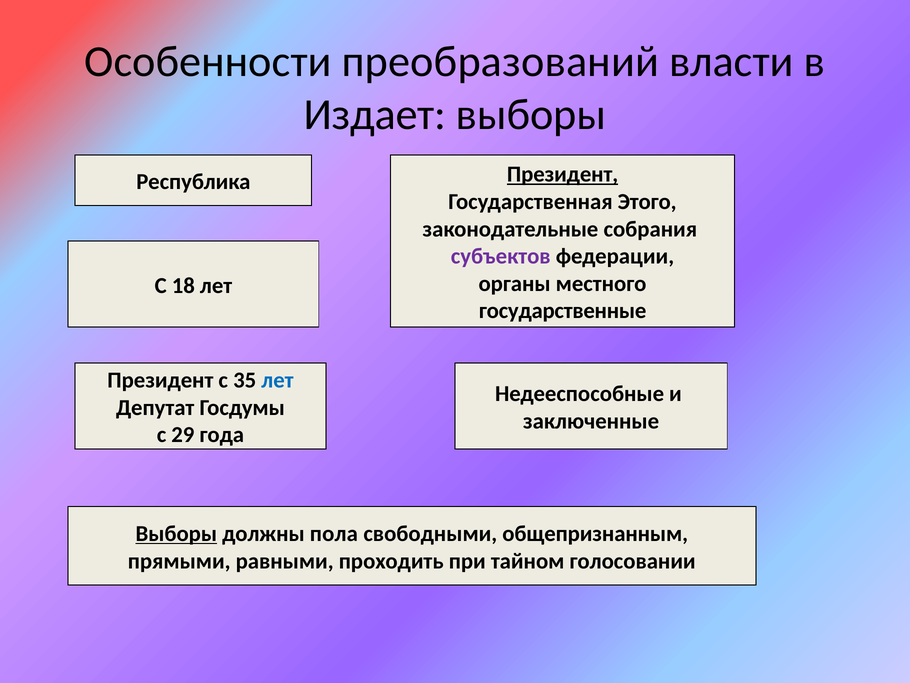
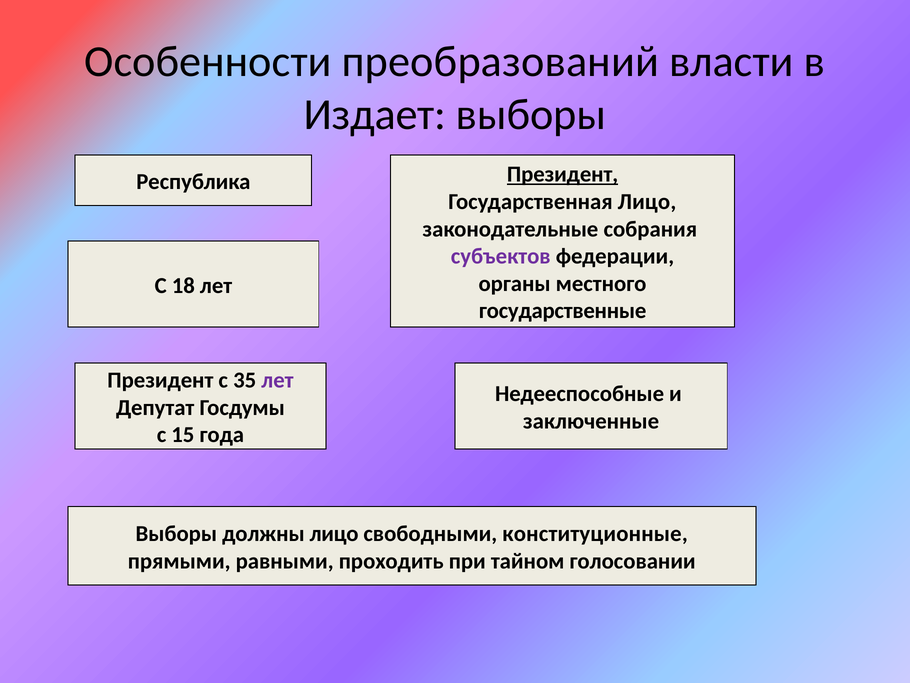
Государственная Этого: Этого -> Лицо
лет at (277, 380) colour: blue -> purple
29: 29 -> 15
Выборы at (176, 533) underline: present -> none
должны пола: пола -> лицо
общепризнанным: общепризнанным -> конституционные
